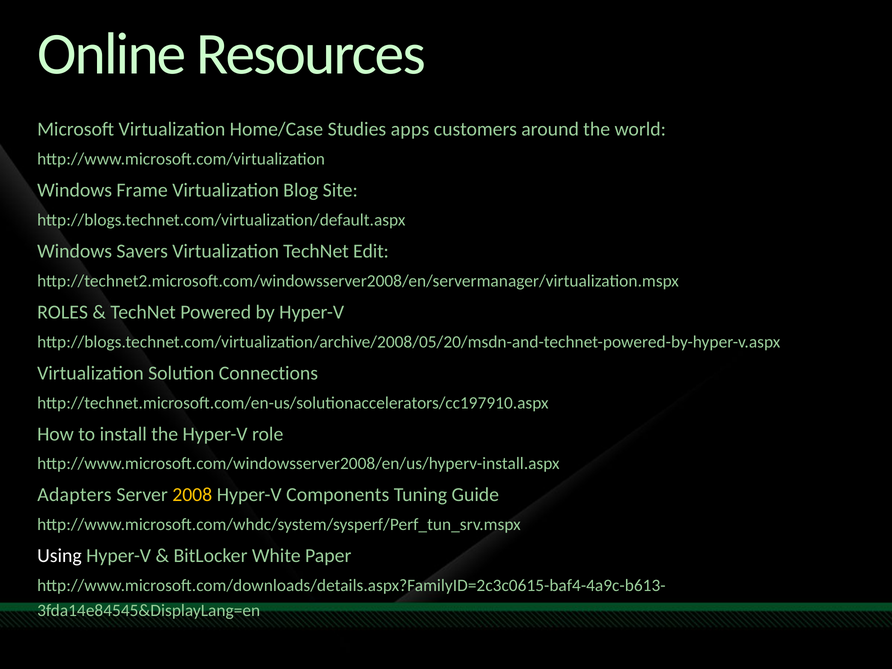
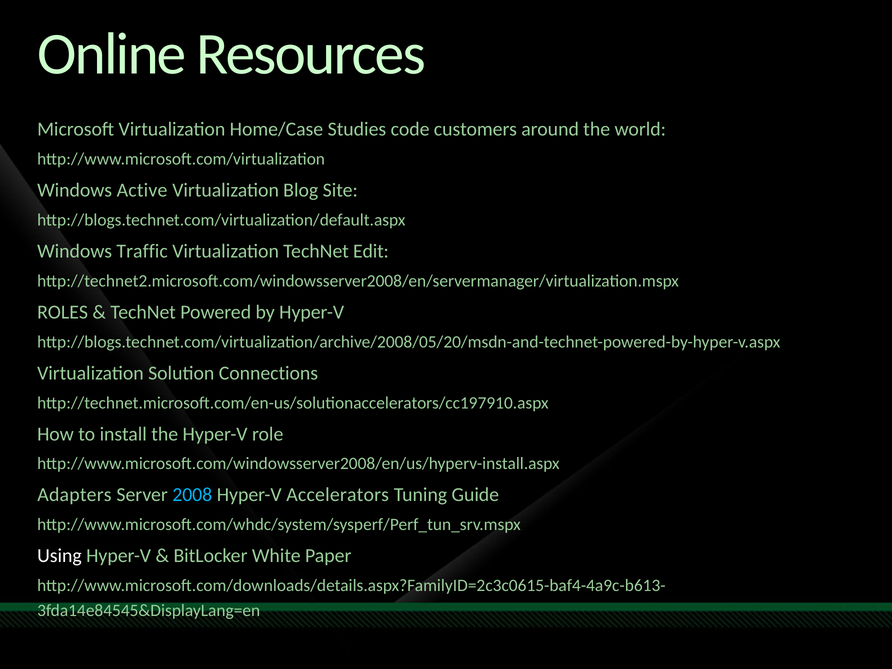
apps: apps -> code
Frame: Frame -> Active
Savers: Savers -> Traffic
2008 colour: yellow -> light blue
Components: Components -> Accelerators
